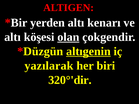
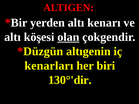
altıgenin underline: present -> none
yazılarak: yazılarak -> kenarları
320°'dir: 320°'dir -> 130°'dir
